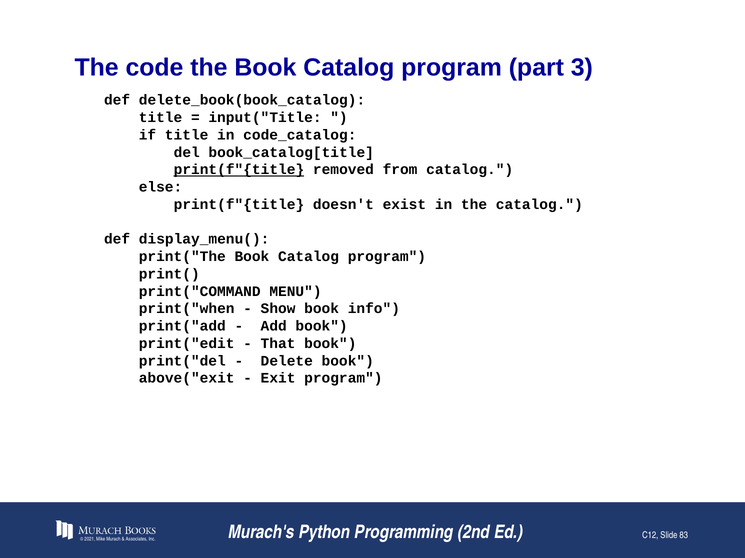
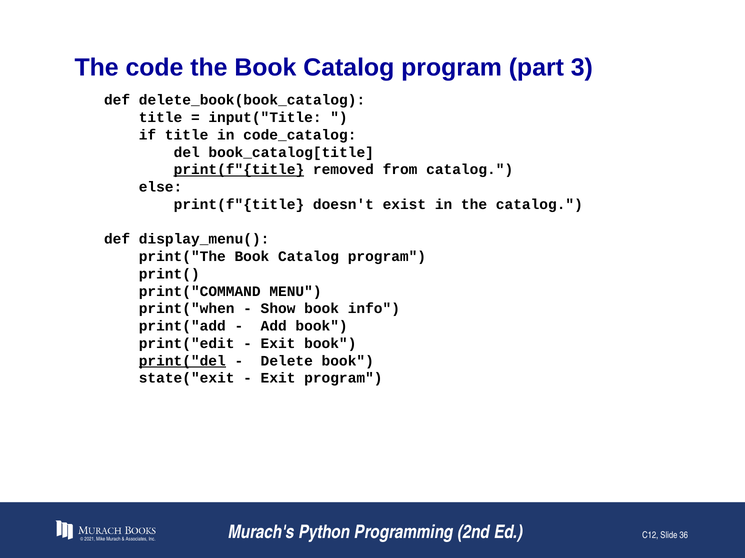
That at (278, 344): That -> Exit
print("del underline: none -> present
above("exit: above("exit -> state("exit
83: 83 -> 36
